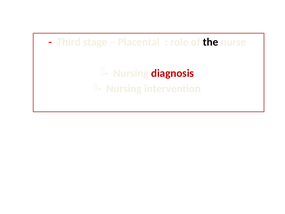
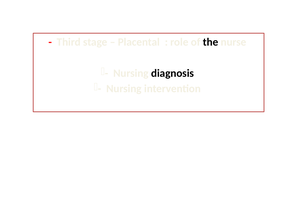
diagnosis colour: red -> black
